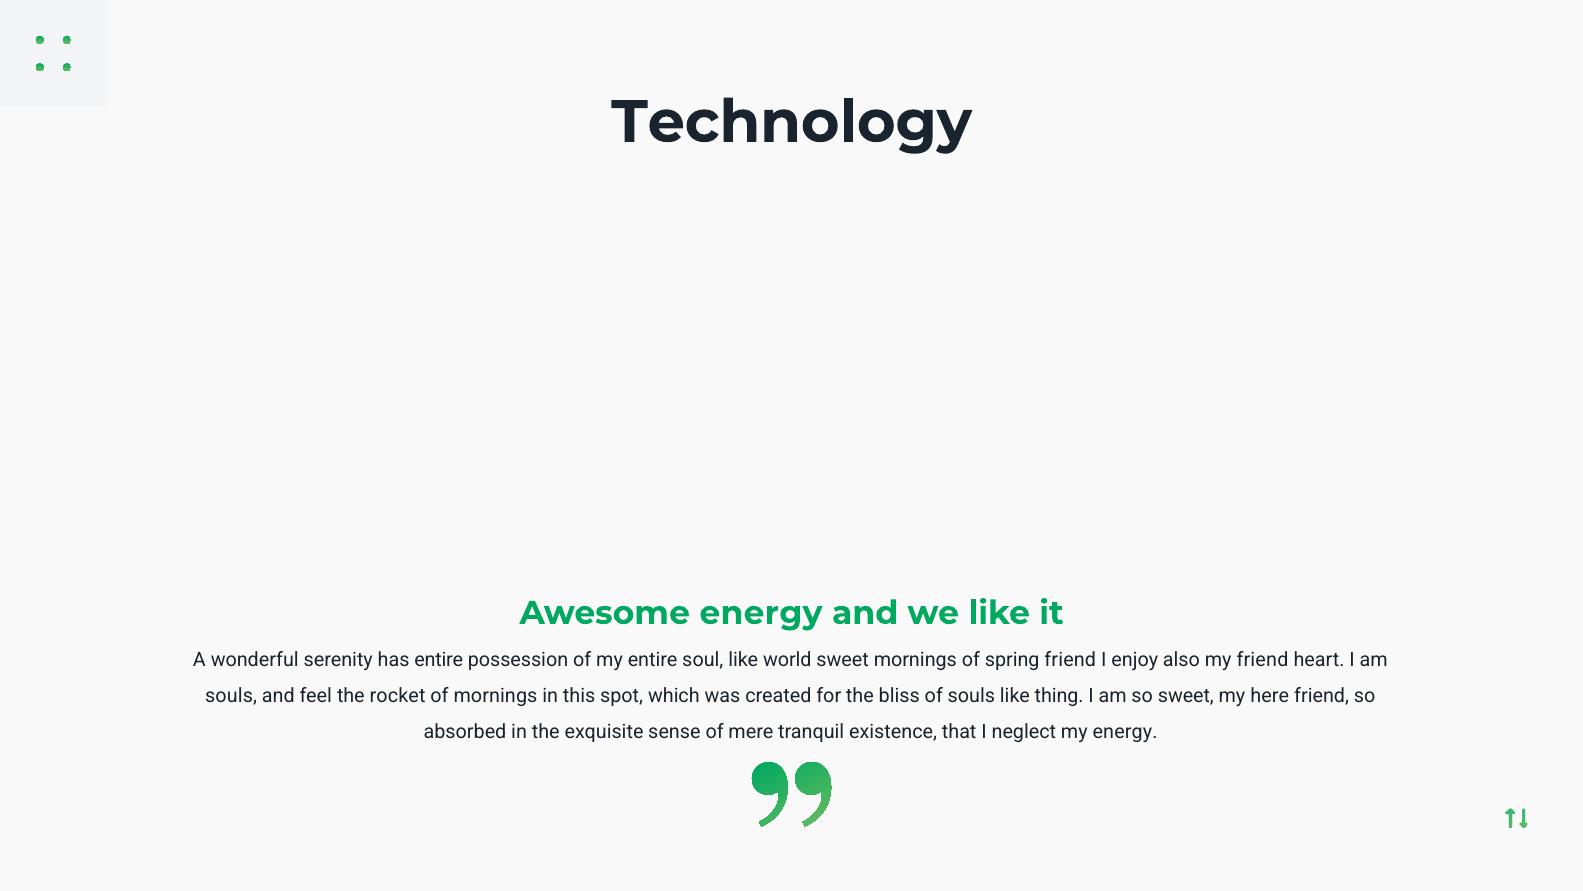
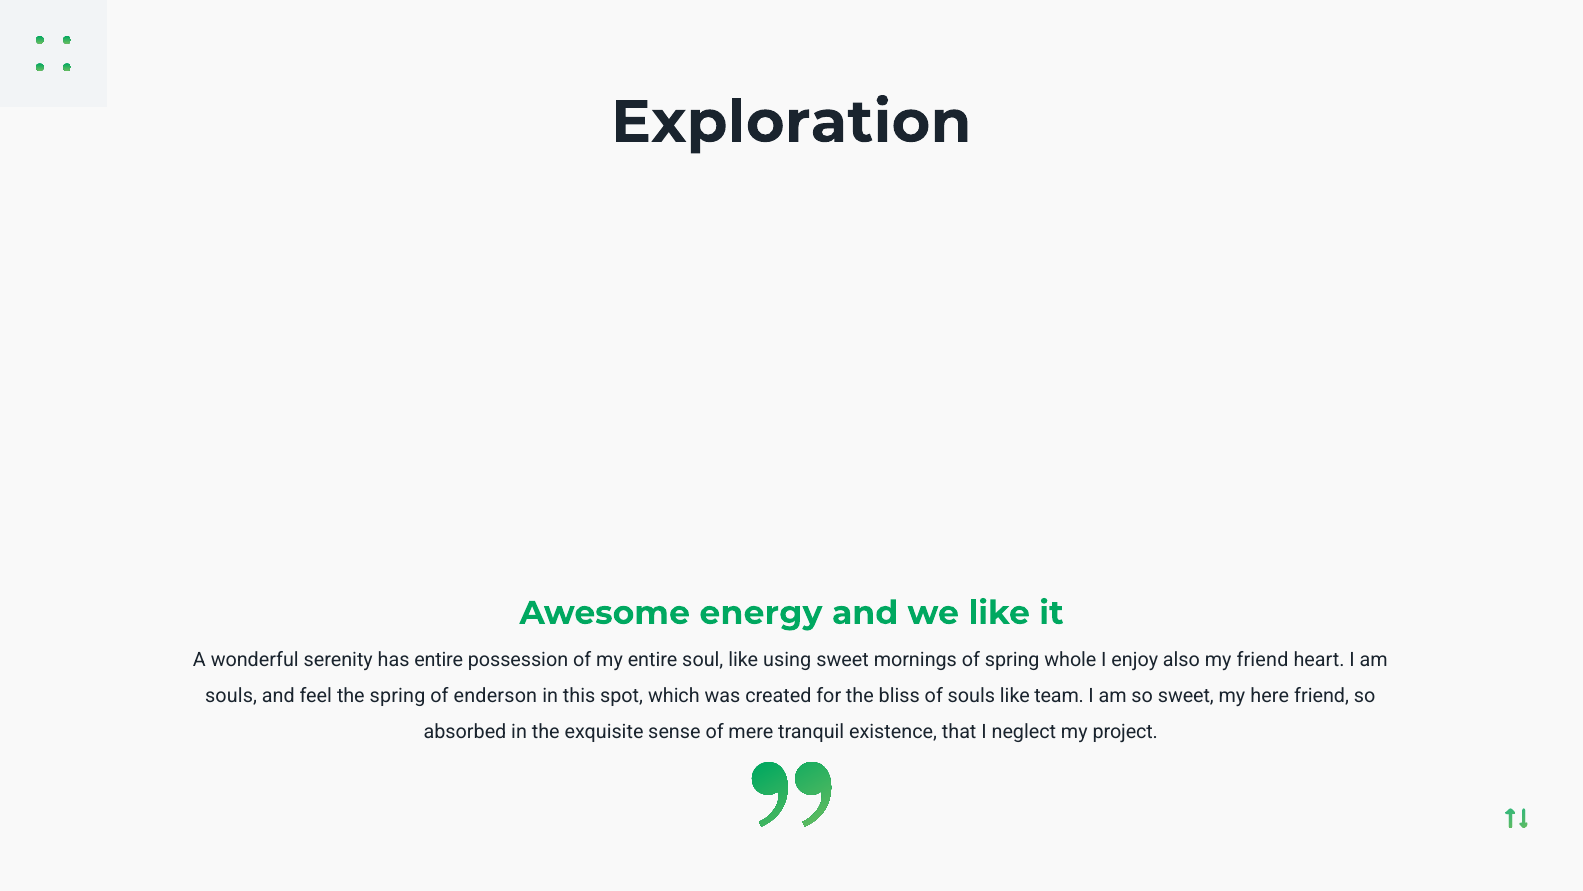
Technology: Technology -> Exploration
world: world -> using
spring friend: friend -> whole
the rocket: rocket -> spring
of mornings: mornings -> enderson
thing: thing -> team
my energy: energy -> project
